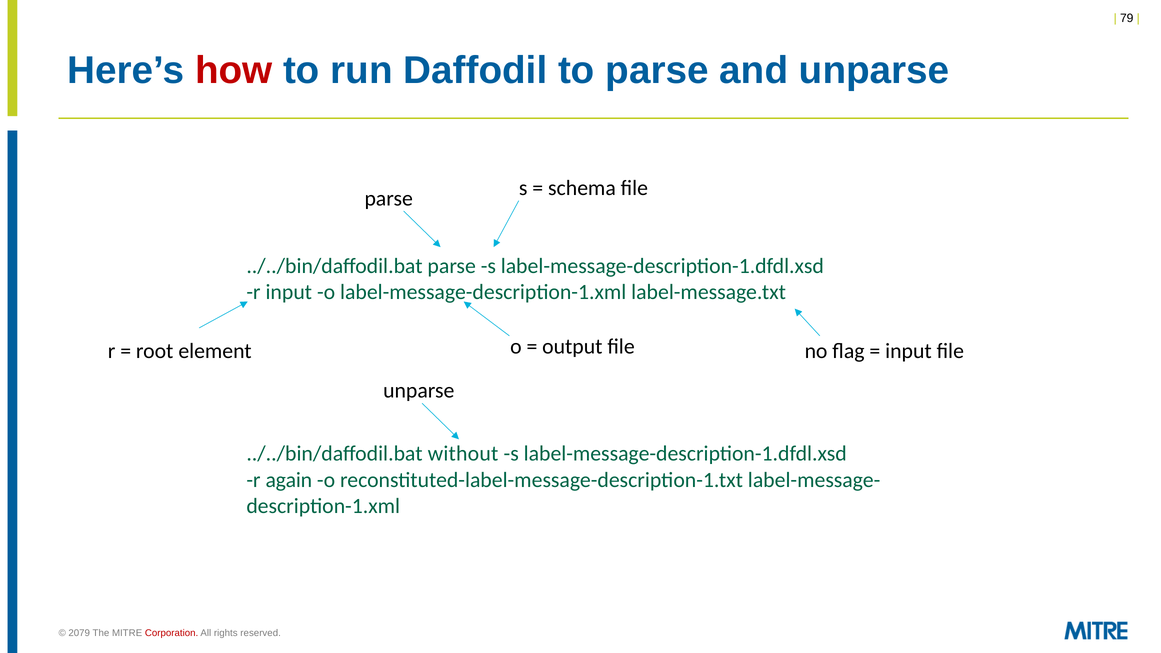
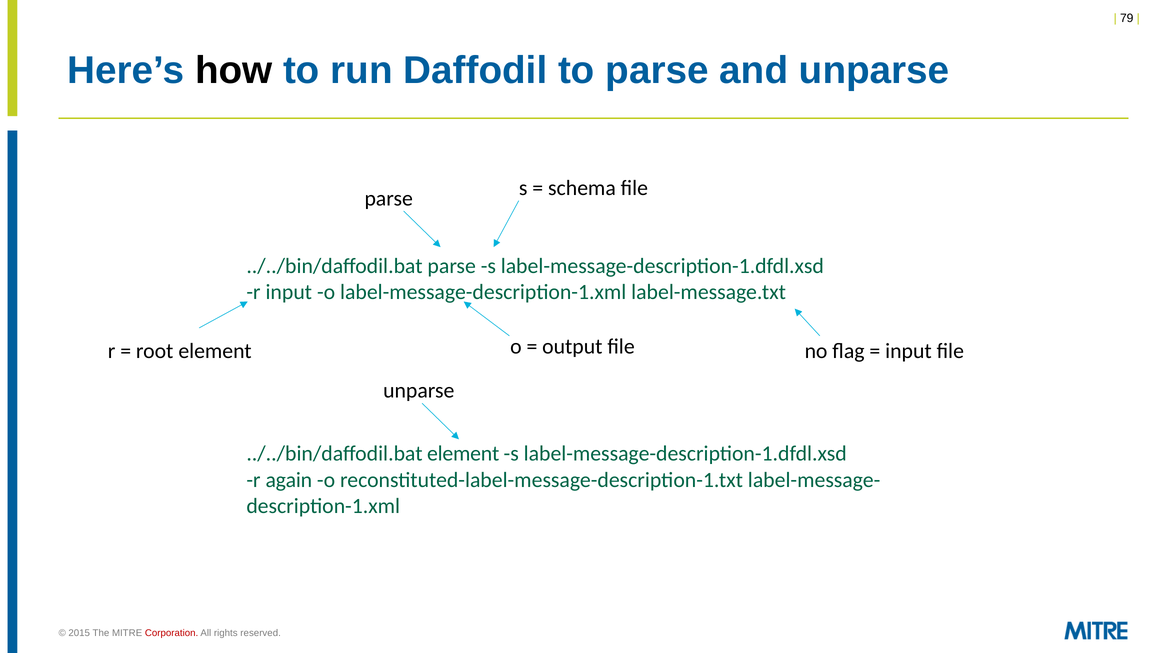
how colour: red -> black
../../bin/daffodil.bat without: without -> element
2079: 2079 -> 2015
